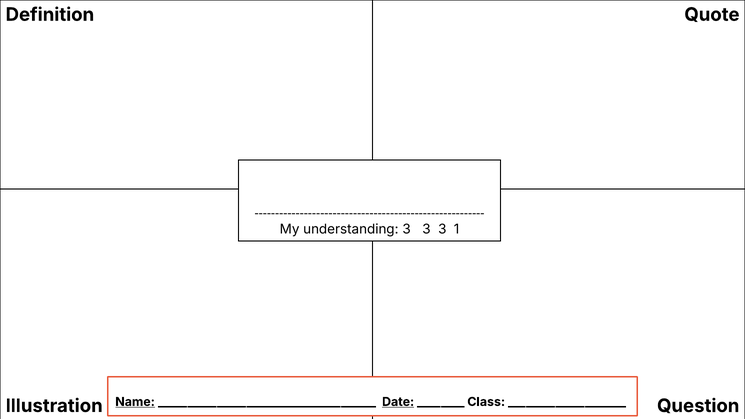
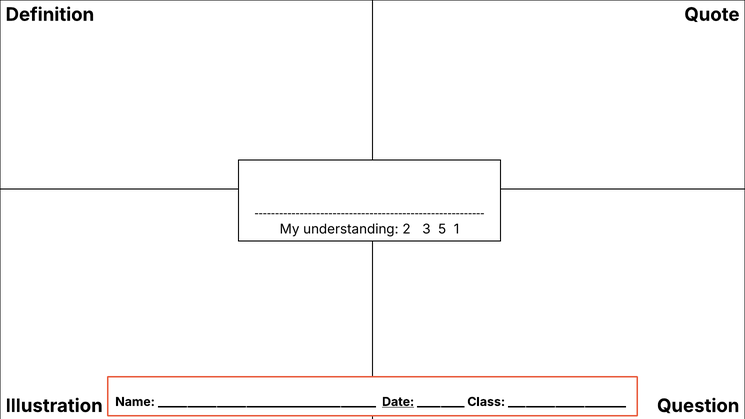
understanding 3: 3 -> 2
3 at (442, 229): 3 -> 5
Name underline: present -> none
